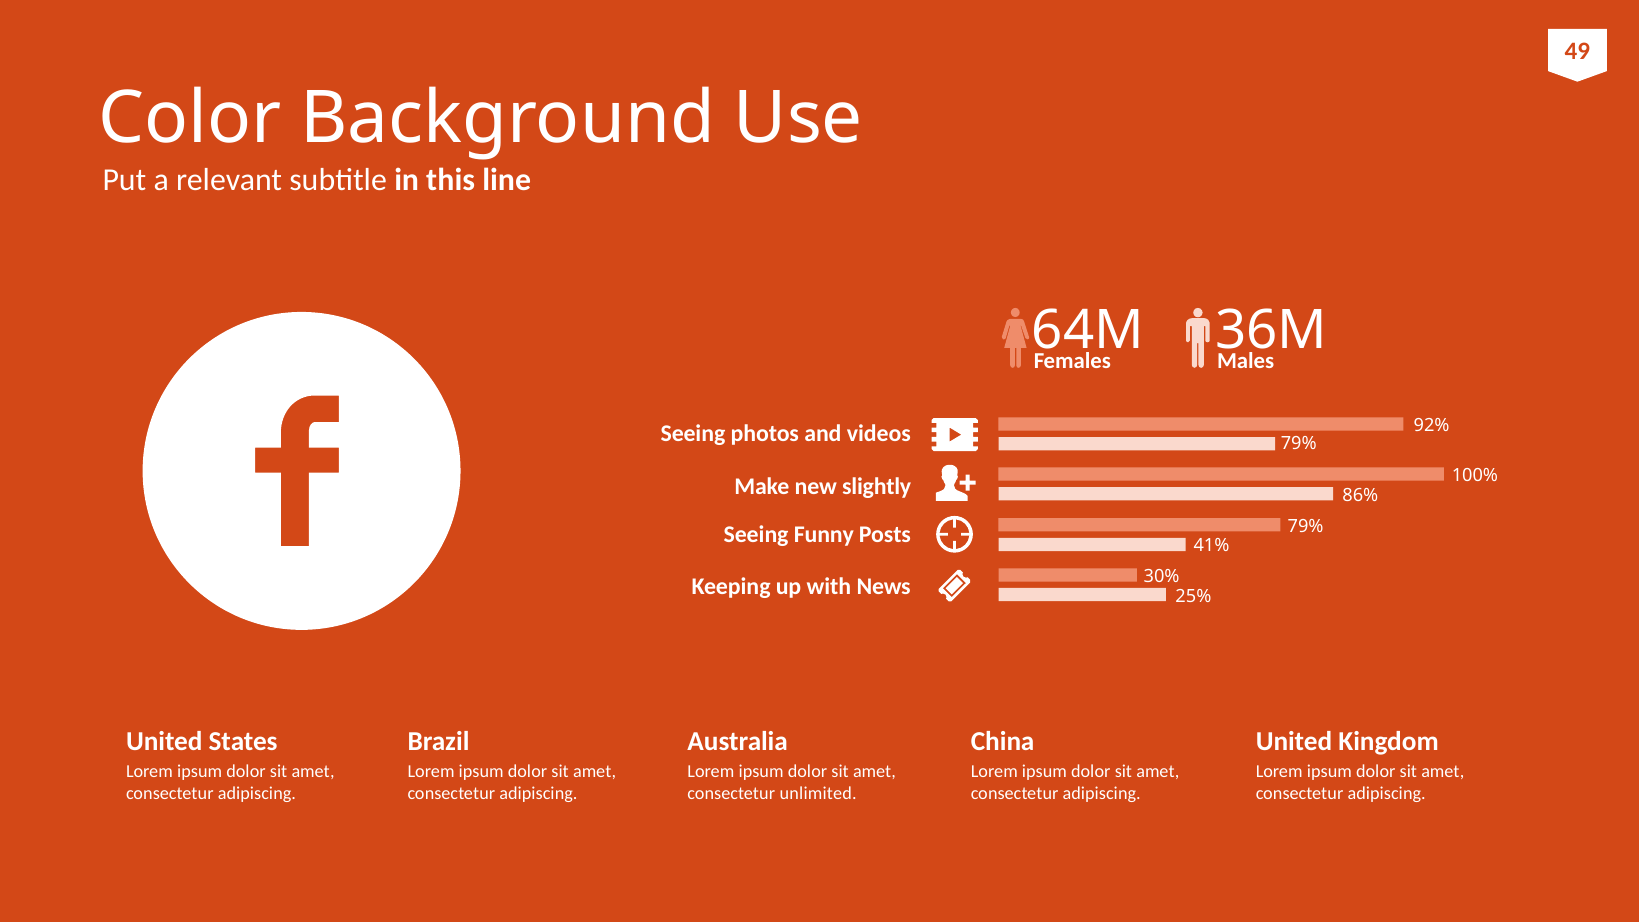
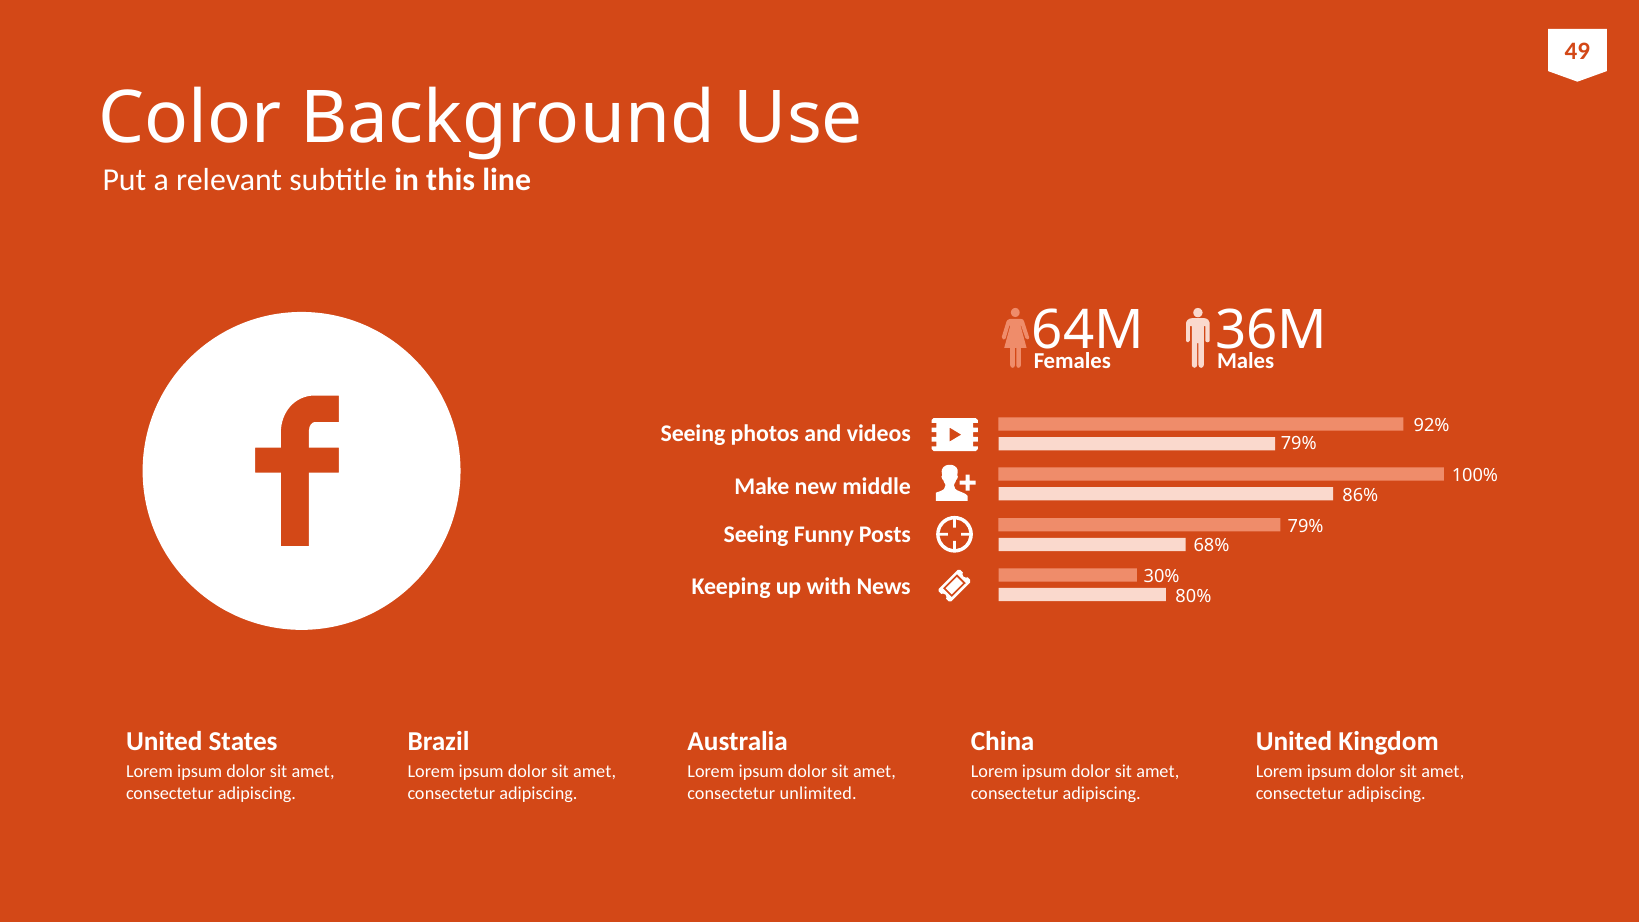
slightly: slightly -> middle
41%: 41% -> 68%
25%: 25% -> 80%
